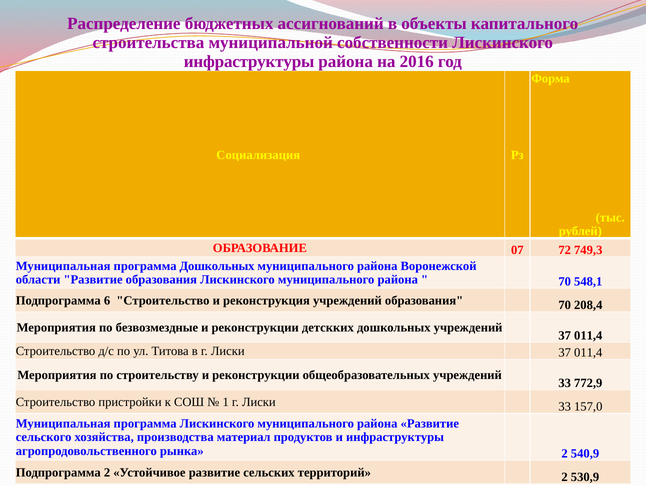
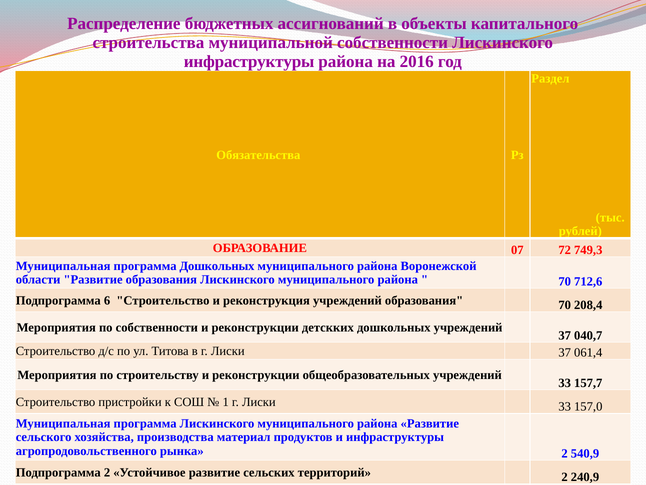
Форма: Форма -> Раздел
Социализация: Социализация -> Обязательства
548,1: 548,1 -> 712,6
по безвозмездные: безвозмездные -> собственности
011,4 at (588, 335): 011,4 -> 040,7
Лиски 37 011,4: 011,4 -> 061,4
772,9: 772,9 -> 157,7
530,9: 530,9 -> 240,9
